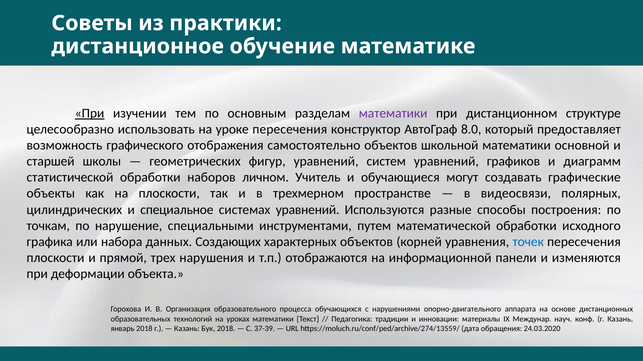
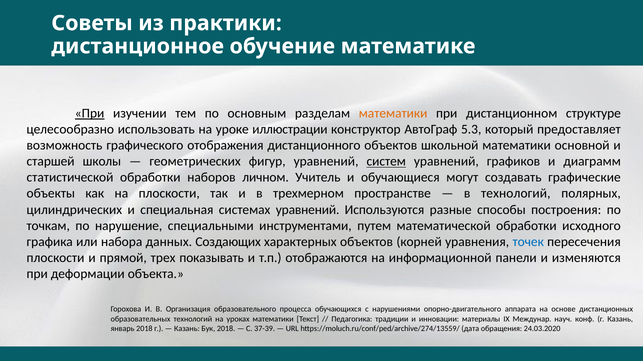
математики at (393, 114) colour: purple -> orange
уроке пересечения: пересечения -> иллюстрации
8.0: 8.0 -> 5.3
самостоятельно: самостоятельно -> дистанционного
систем underline: none -> present
в видеосвязи: видеосвязи -> технологий
специальное: специальное -> специальная
нарушения: нарушения -> показывать
